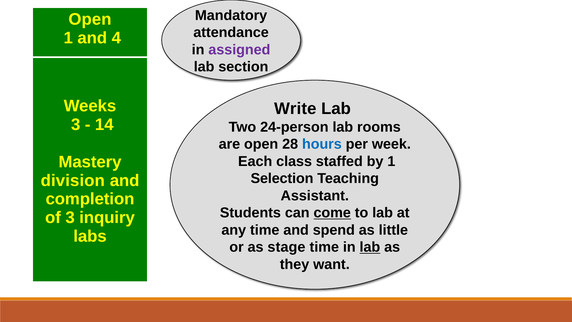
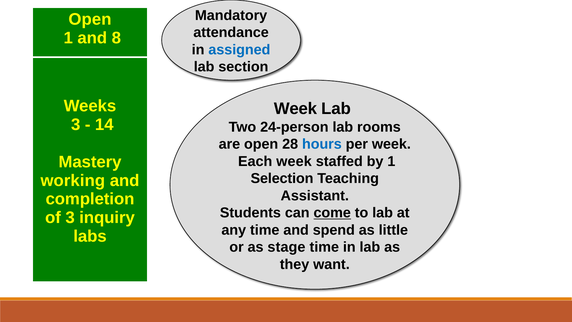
4: 4 -> 8
assigned colour: purple -> blue
Write at (295, 108): Write -> Week
Each class: class -> week
division: division -> working
lab at (370, 247) underline: present -> none
